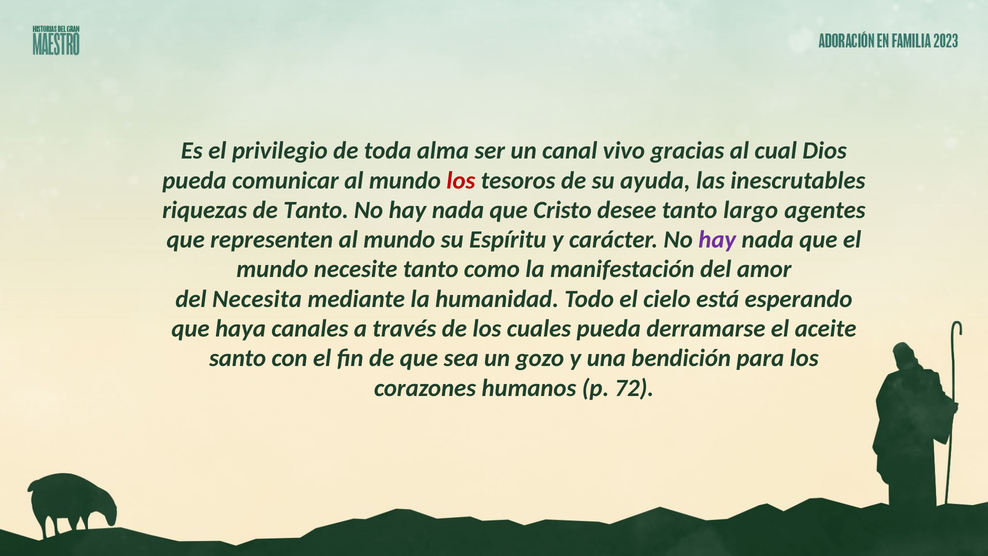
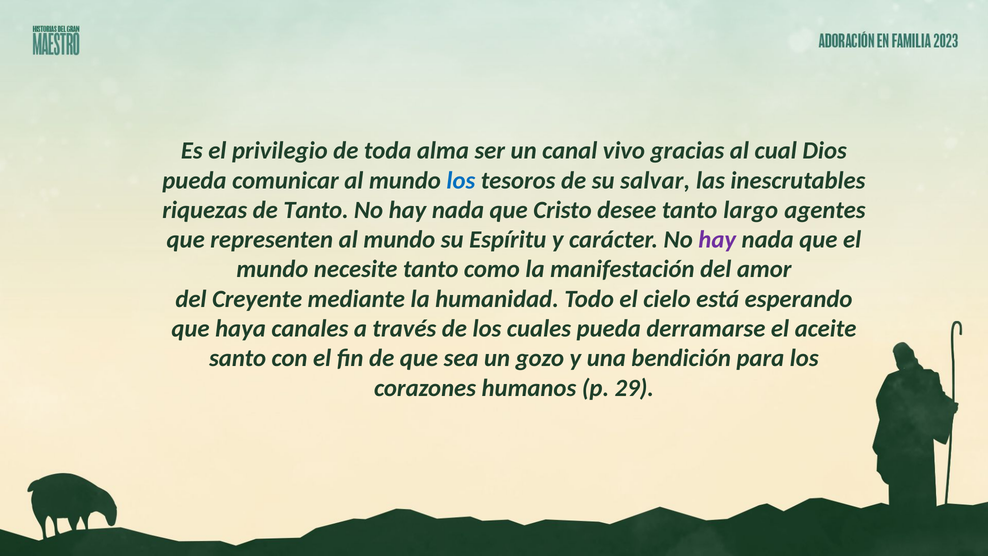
los at (461, 180) colour: red -> blue
ayuda: ayuda -> salvar
Necesita: Necesita -> Creyente
72: 72 -> 29
